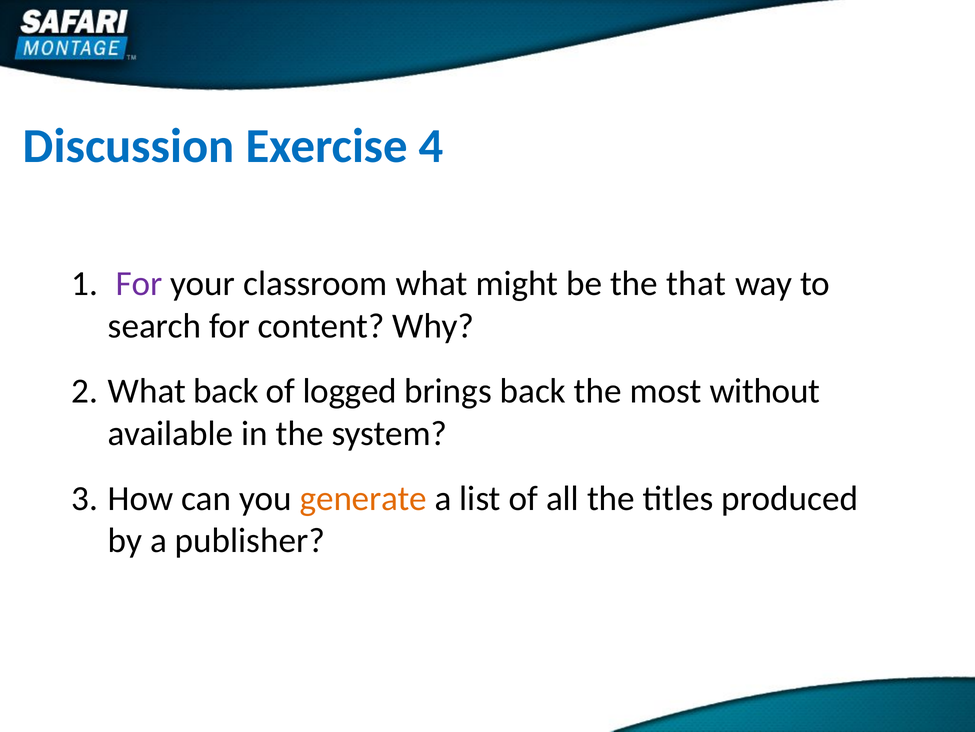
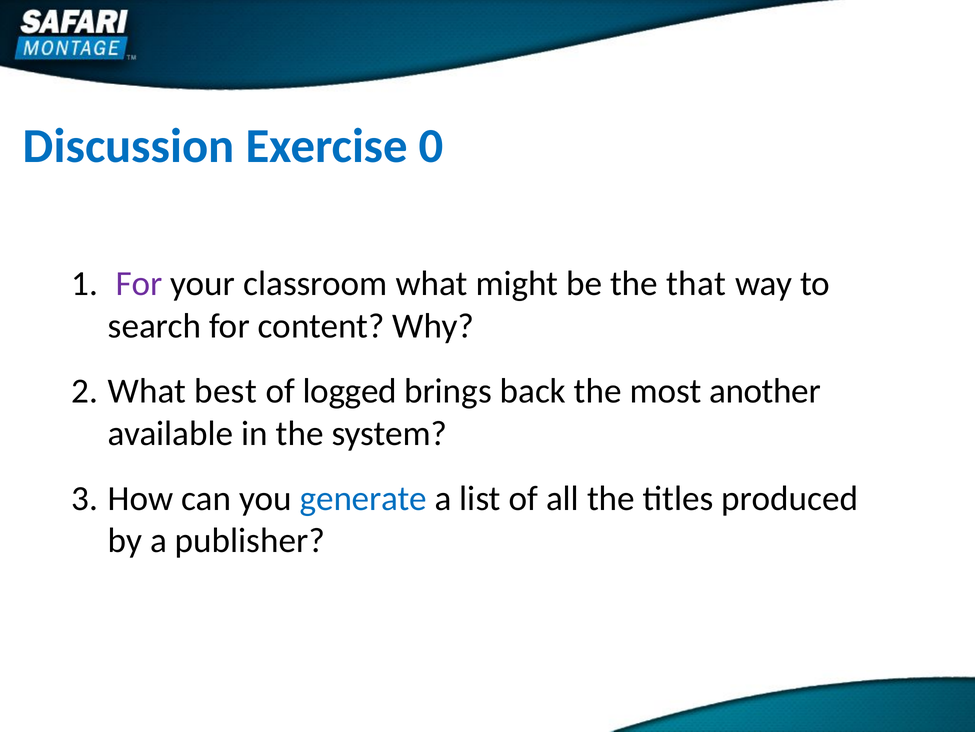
4: 4 -> 0
What back: back -> best
without: without -> another
generate colour: orange -> blue
